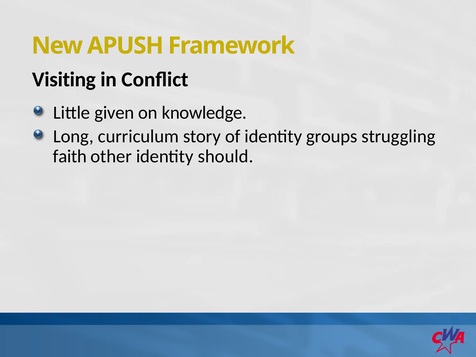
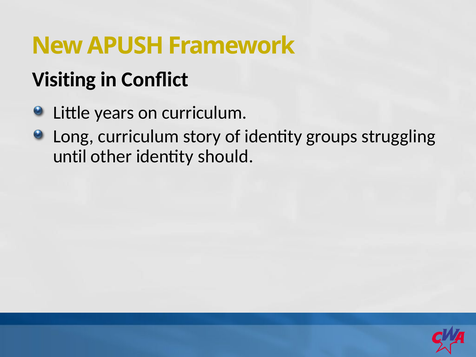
given: given -> years
on knowledge: knowledge -> curriculum
faith: faith -> until
